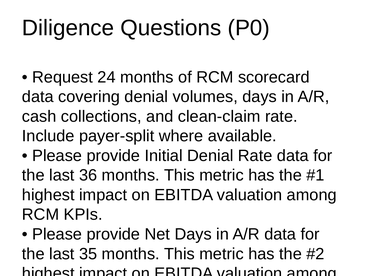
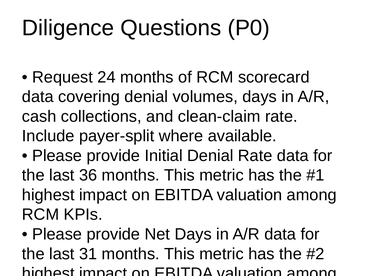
35: 35 -> 31
